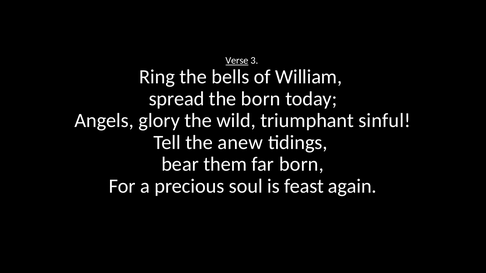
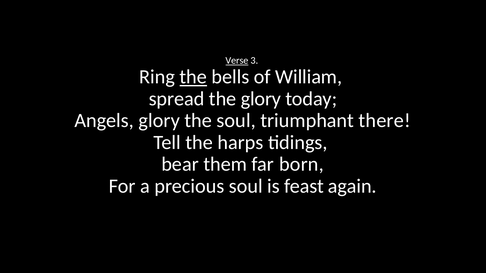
the at (193, 77) underline: none -> present
the born: born -> glory
the wild: wild -> soul
sinful: sinful -> there
anew: anew -> harps
